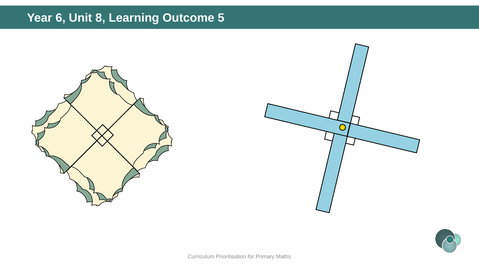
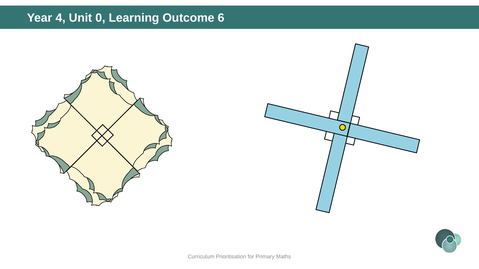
6: 6 -> 4
8: 8 -> 0
5: 5 -> 6
